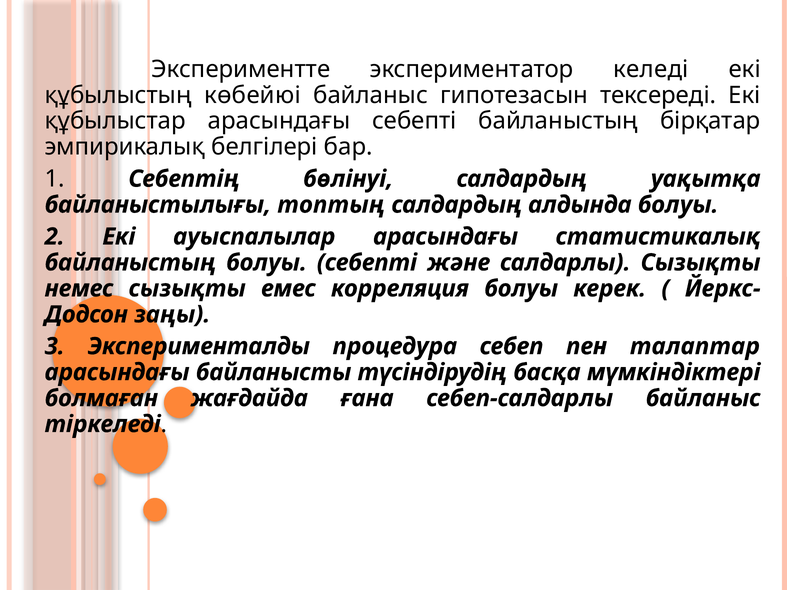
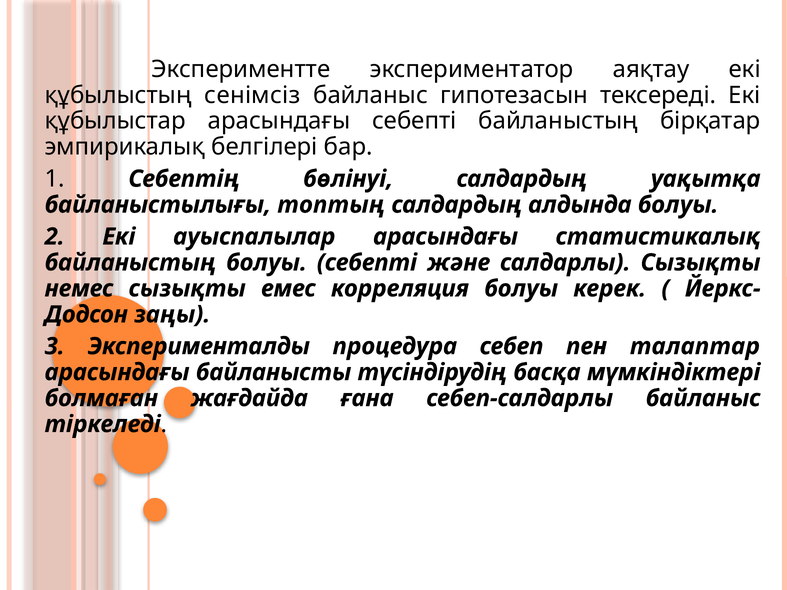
келеді: келеді -> аяқтау
көбейюі: көбейюі -> сенімсіз
